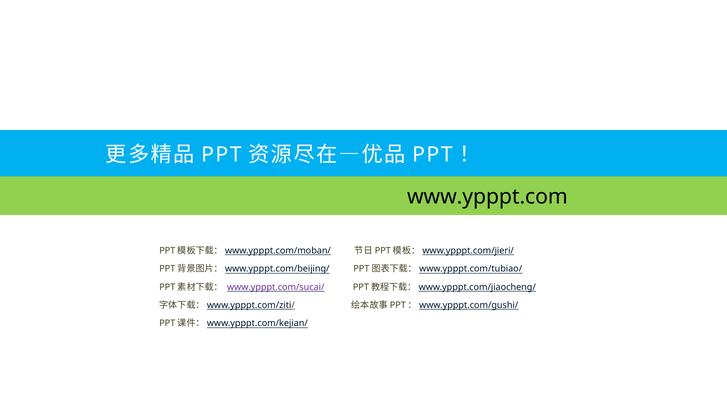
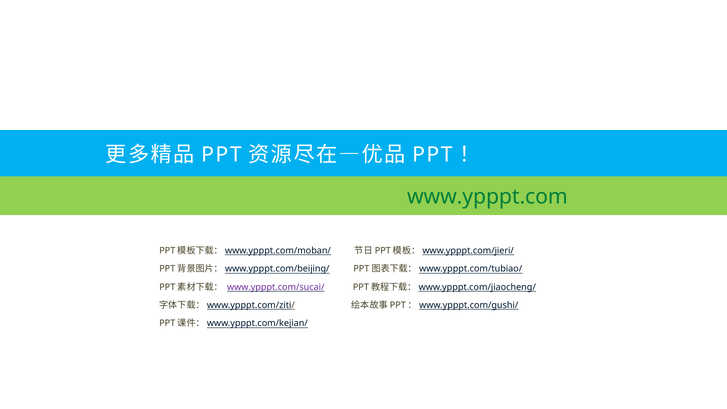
www.ypppt.com colour: black -> green
